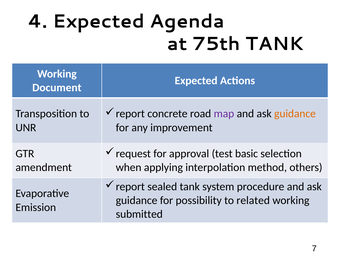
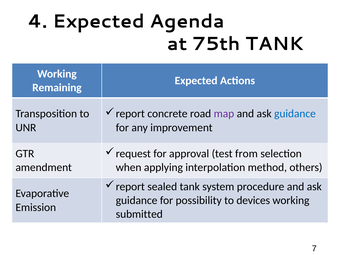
Document: Document -> Remaining
guidance at (295, 114) colour: orange -> blue
basic: basic -> from
related: related -> devices
